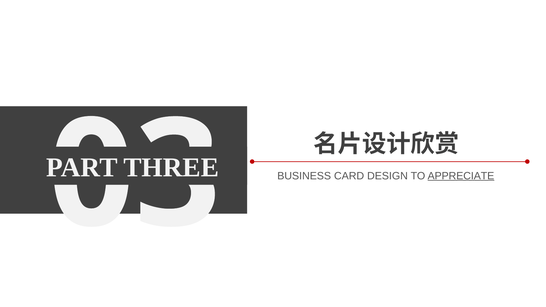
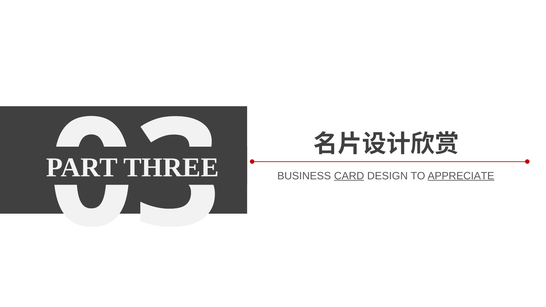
CARD underline: none -> present
